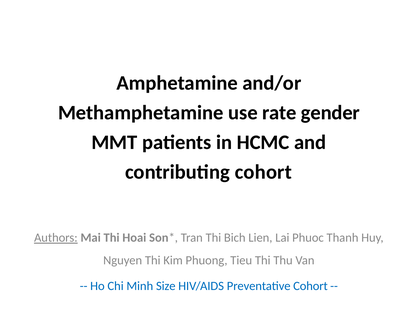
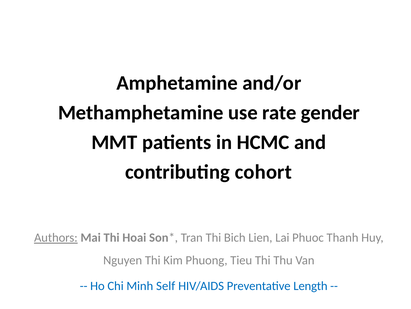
Size: Size -> Self
Preventative Cohort: Cohort -> Length
